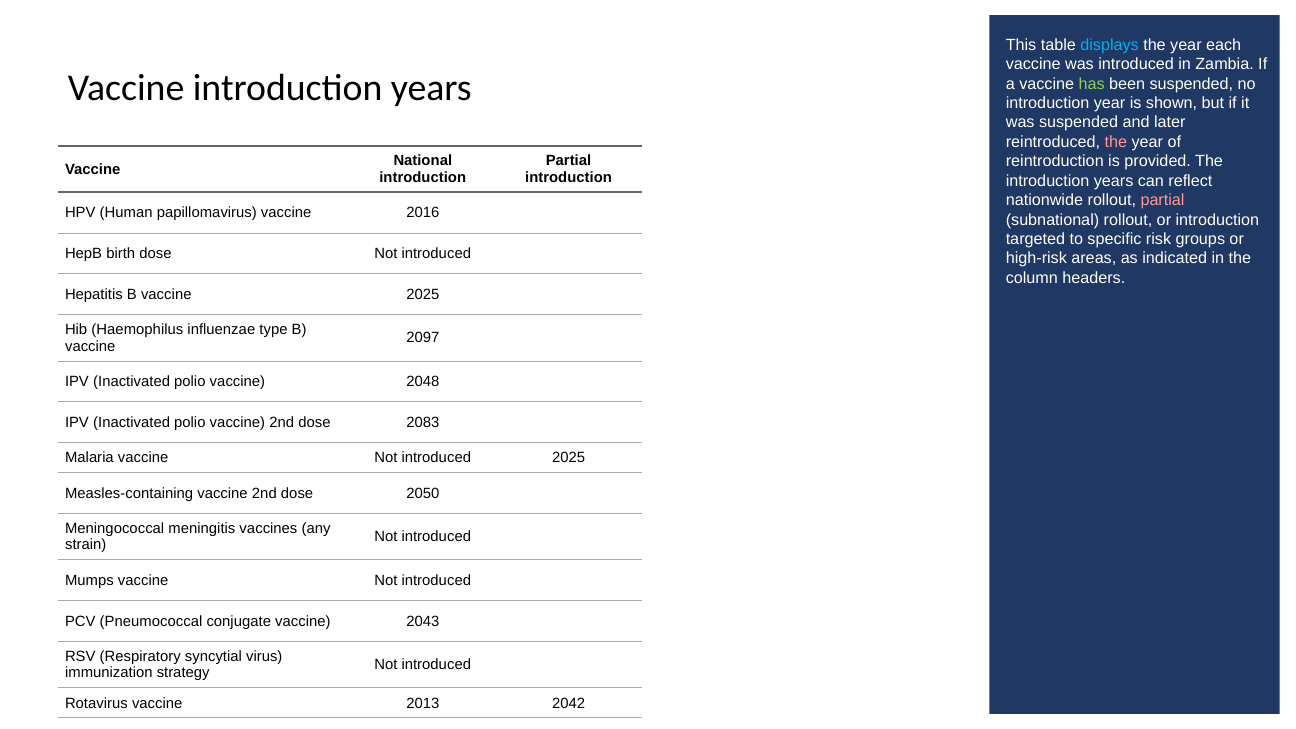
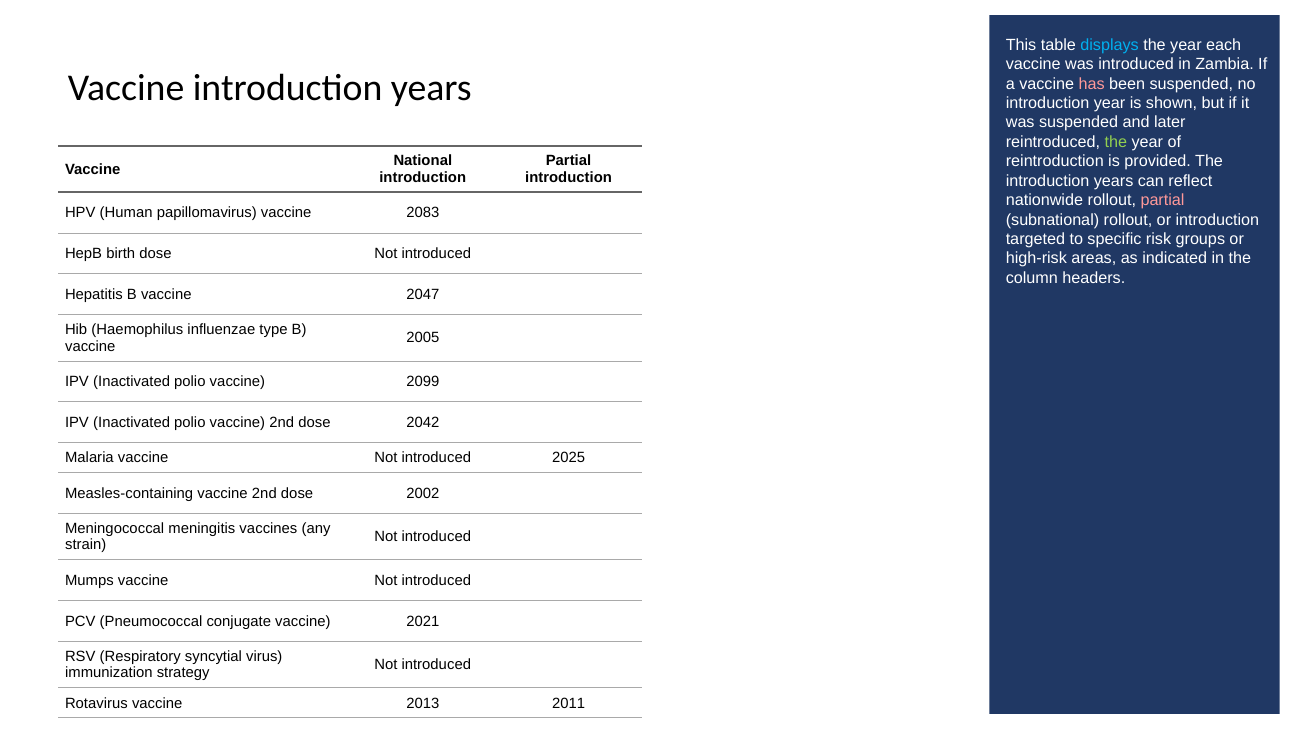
has colour: light green -> pink
the at (1116, 142) colour: pink -> light green
2016: 2016 -> 2083
vaccine 2025: 2025 -> 2047
2097: 2097 -> 2005
2048: 2048 -> 2099
2083: 2083 -> 2042
2050: 2050 -> 2002
2043: 2043 -> 2021
2042: 2042 -> 2011
